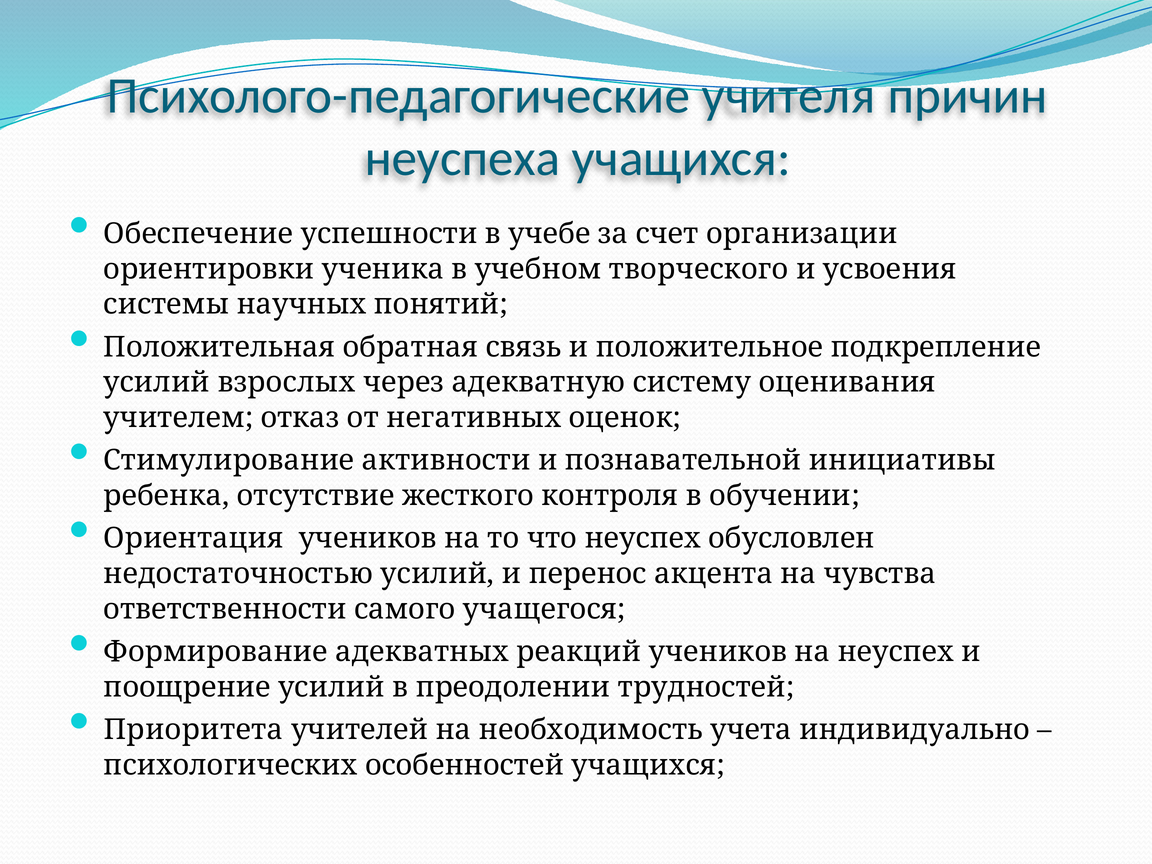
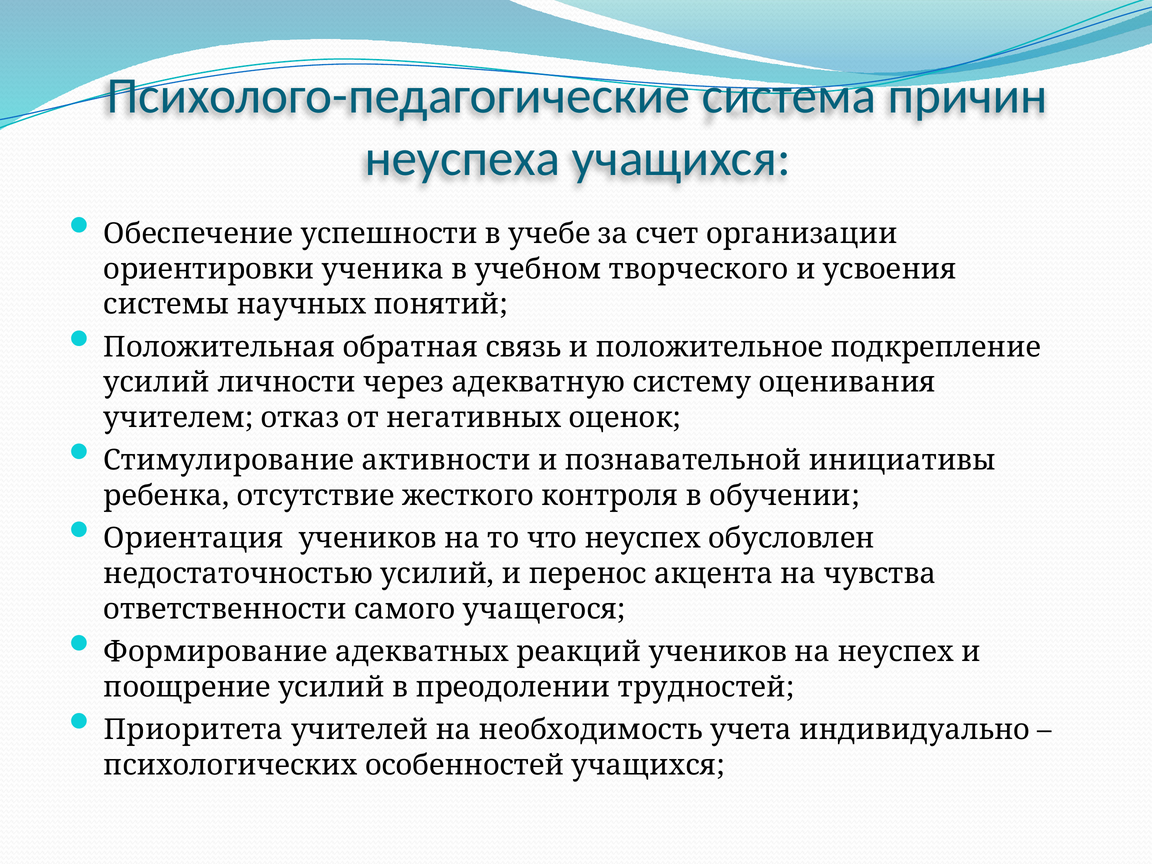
учителя: учителя -> система
взрослых: взрослых -> личноcти
